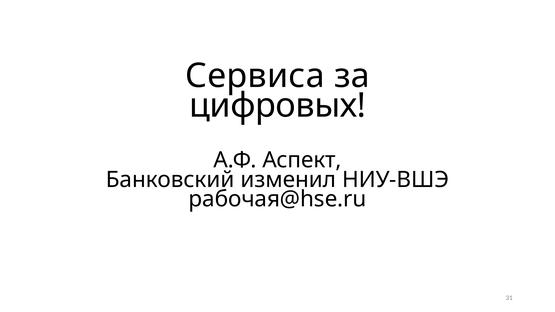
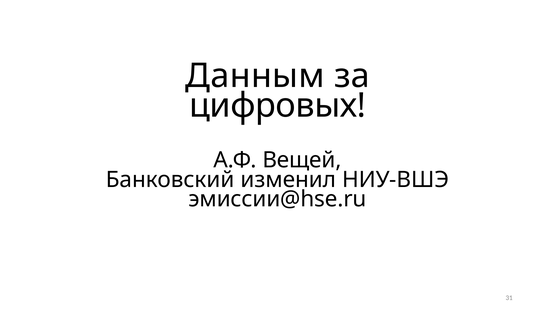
Сервиса: Сервиса -> Данным
Аспект: Аспект -> Вещей
рабочая@hse.ru: рабочая@hse.ru -> эмиссии@hse.ru
